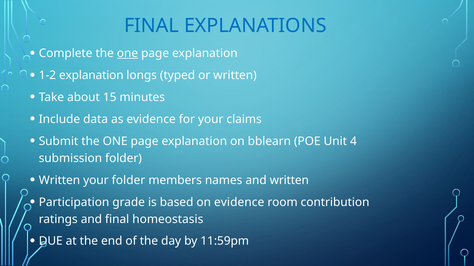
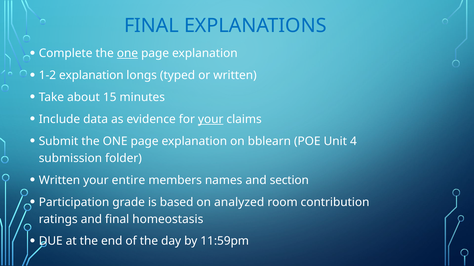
your at (211, 120) underline: none -> present
your folder: folder -> entire
and written: written -> section
on evidence: evidence -> analyzed
